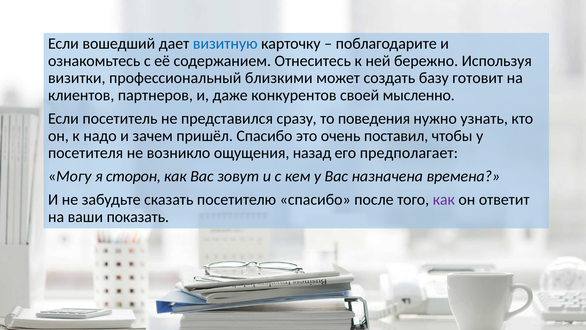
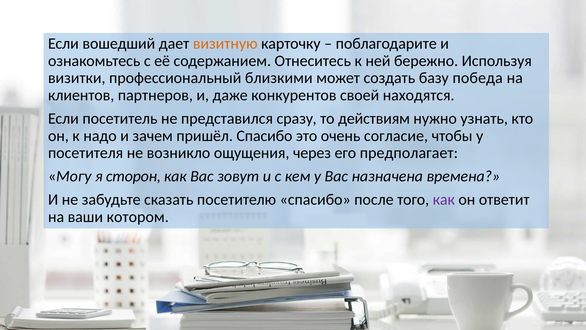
визитную colour: blue -> orange
готовит: готовит -> победа
мысленно: мысленно -> находятся
поведения: поведения -> действиям
поставил: поставил -> согласие
назад: назад -> через
показать: показать -> котором
